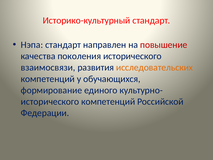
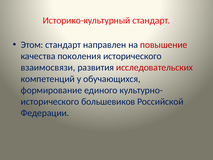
Нэпа: Нэпа -> Этом
исследовательских colour: orange -> red
исторического компетенций: компетенций -> большевиков
